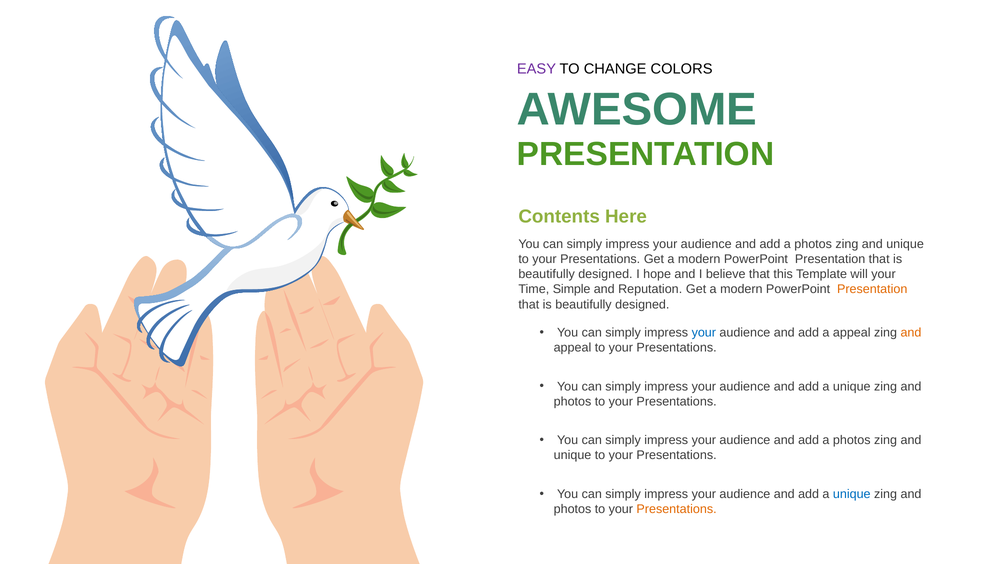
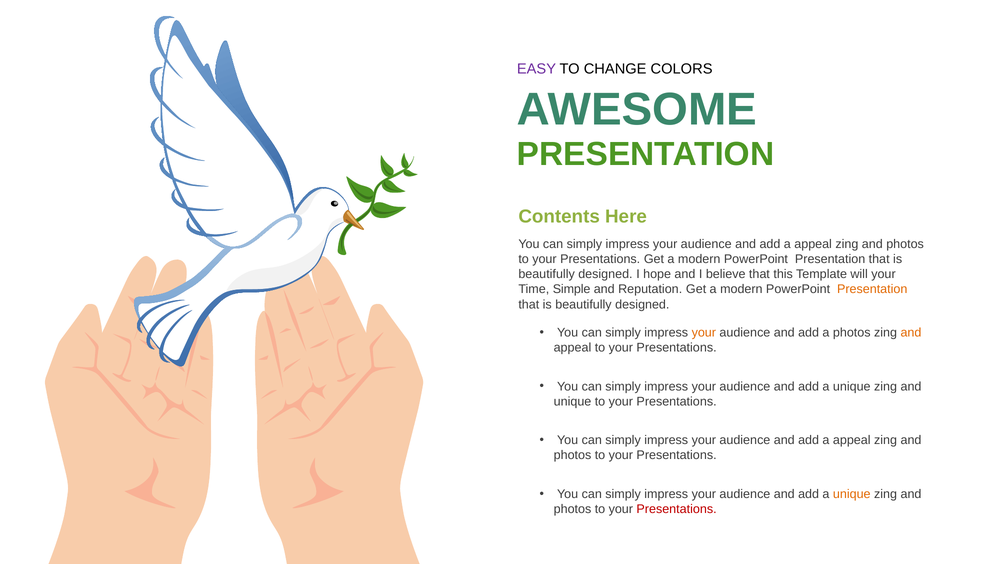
photos at (813, 245): photos -> appeal
unique at (905, 245): unique -> photos
your at (704, 333) colour: blue -> orange
a appeal: appeal -> photos
photos at (573, 402): photos -> unique
photos at (852, 441): photos -> appeal
unique at (573, 456): unique -> photos
unique at (852, 495) colour: blue -> orange
Presentations at (677, 510) colour: orange -> red
